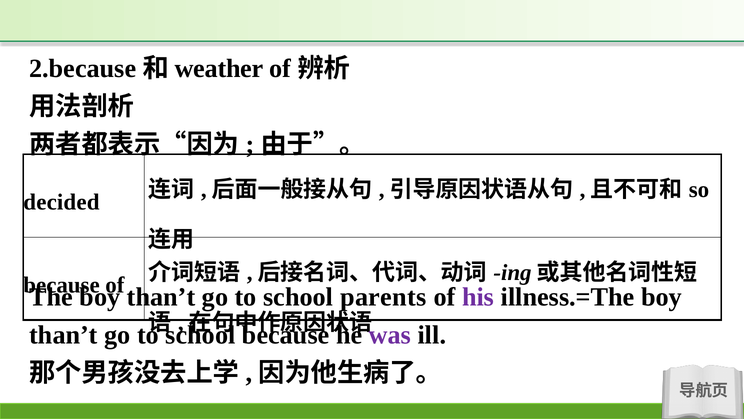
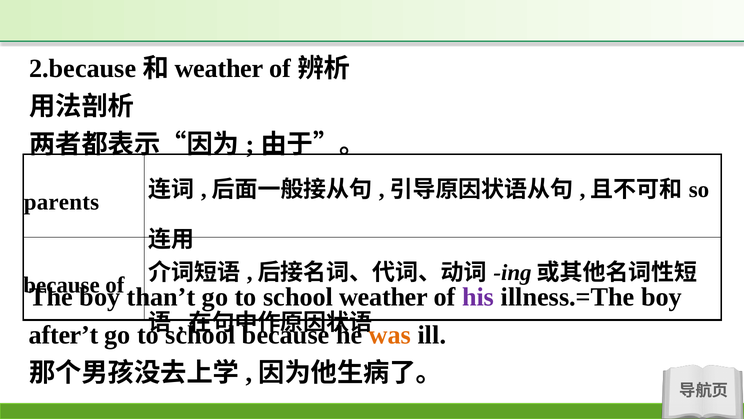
decided: decided -> parents
school parents: parents -> weather
than’t at (63, 335): than’t -> after’t
was colour: purple -> orange
